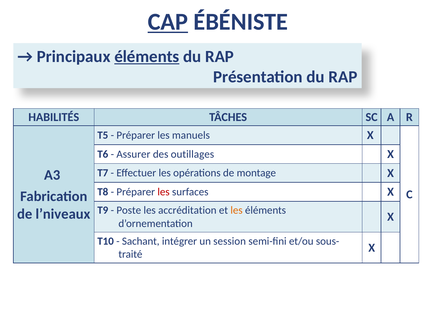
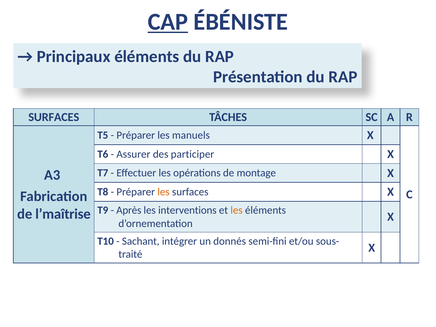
éléments at (147, 57) underline: present -> none
HABILITÉS at (54, 117): HABILITÉS -> SURFACES
outillages: outillages -> participer
les at (164, 192) colour: red -> orange
Poste: Poste -> Après
accréditation: accréditation -> interventions
l’niveaux: l’niveaux -> l’maîtrise
session: session -> donnés
